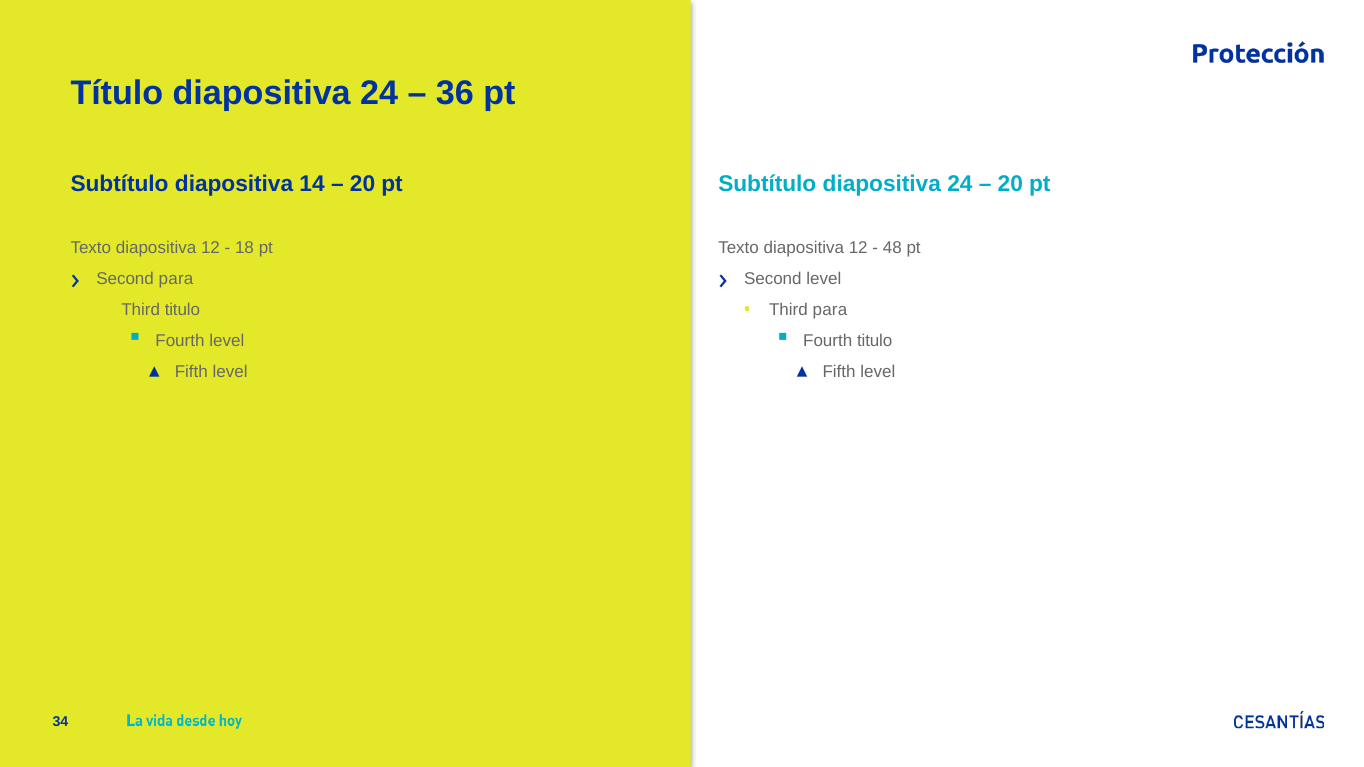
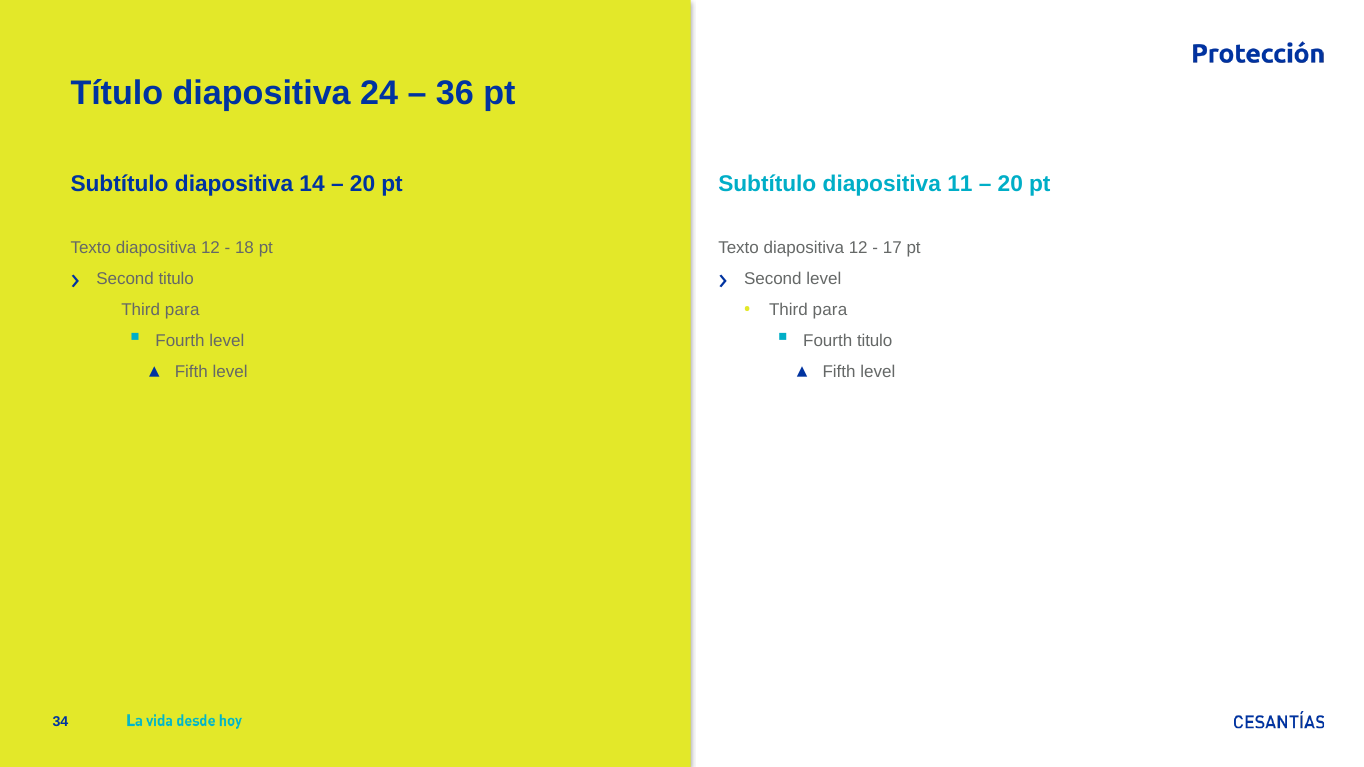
Subtítulo diapositiva 24: 24 -> 11
48: 48 -> 17
Second para: para -> titulo
titulo at (182, 310): titulo -> para
